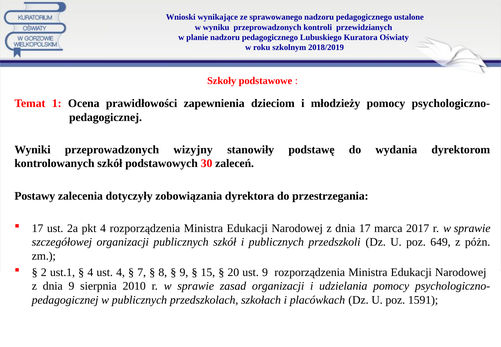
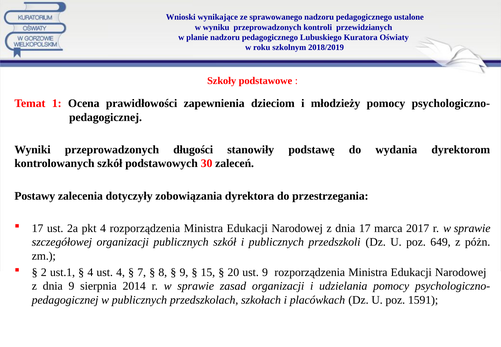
wizyjny: wizyjny -> długości
2010: 2010 -> 2014
